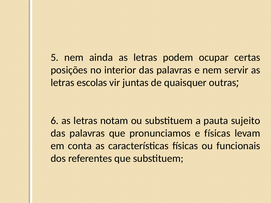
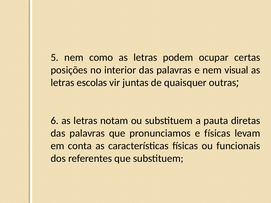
ainda: ainda -> como
servir: servir -> visual
sujeito: sujeito -> diretas
